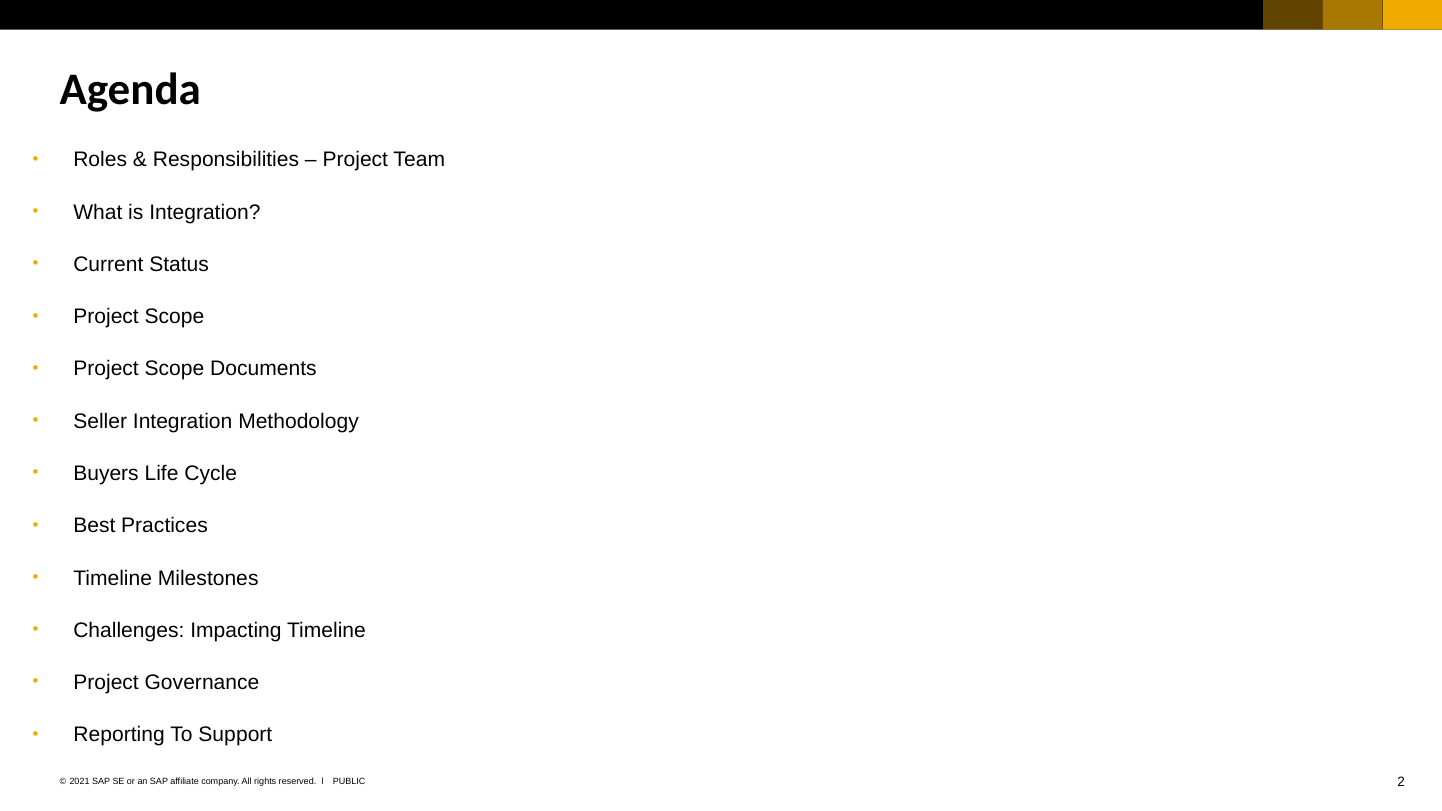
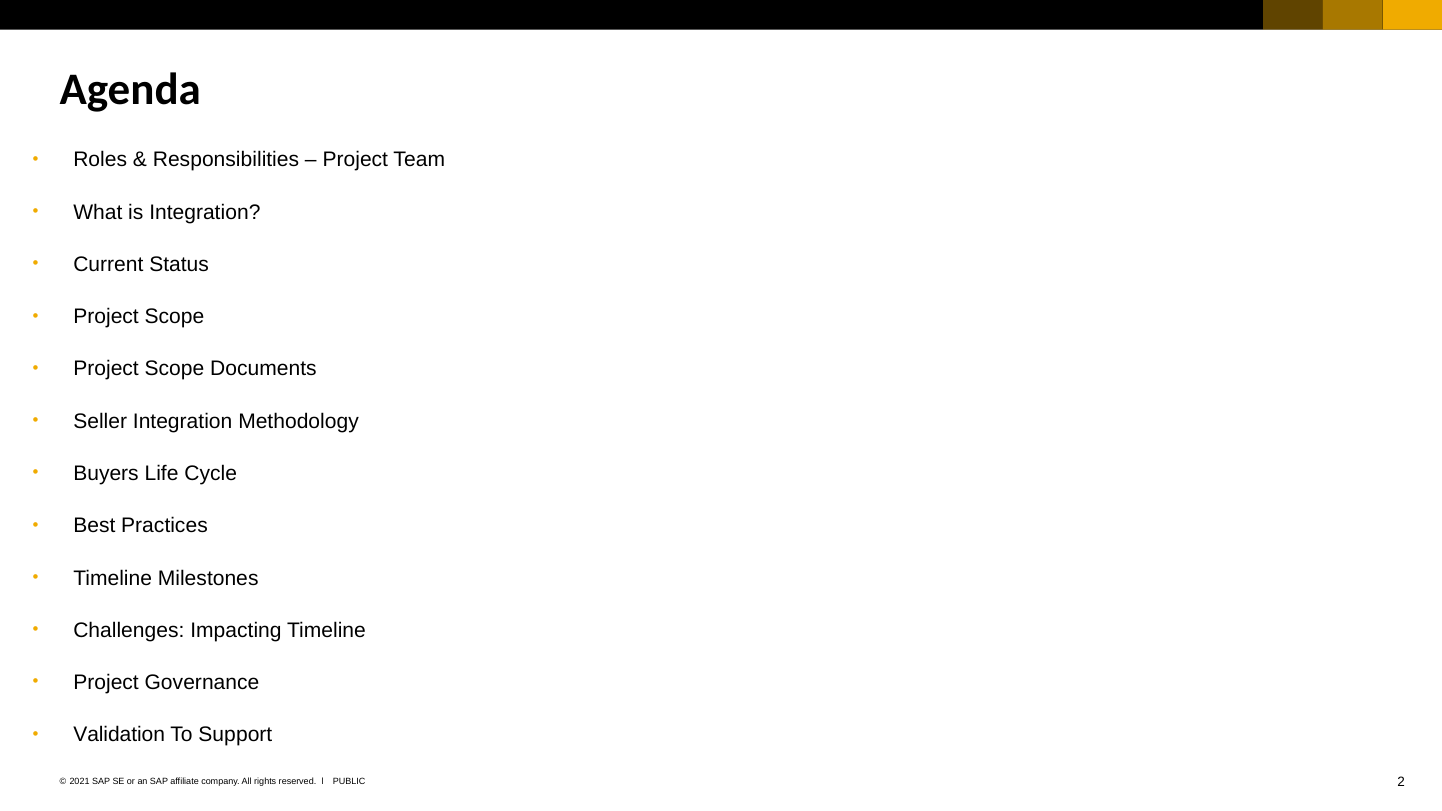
Reporting: Reporting -> Validation
